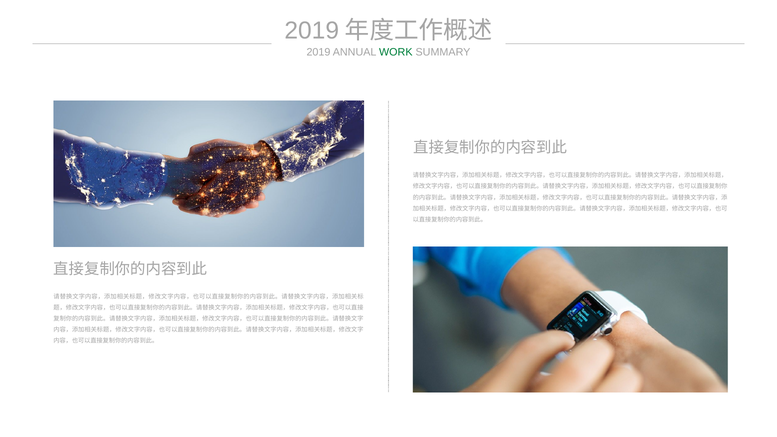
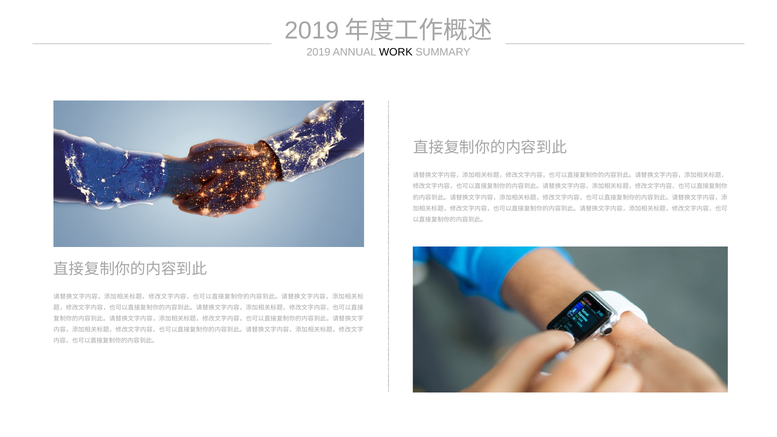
WORK colour: green -> black
